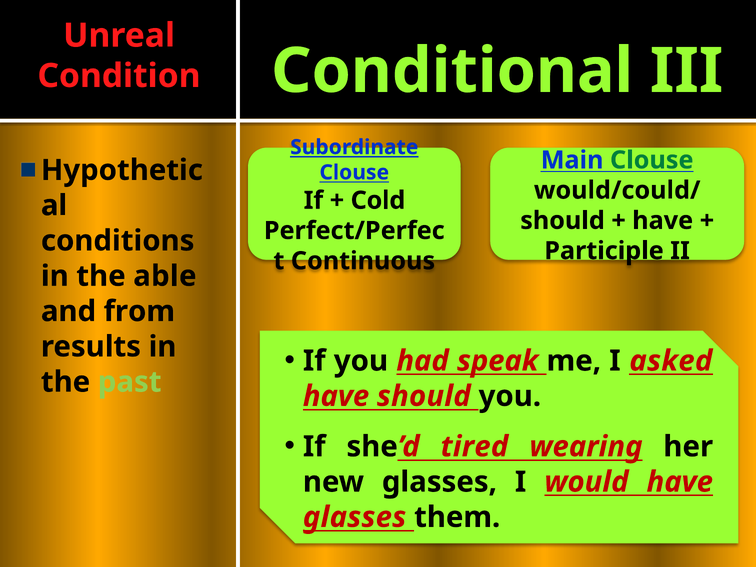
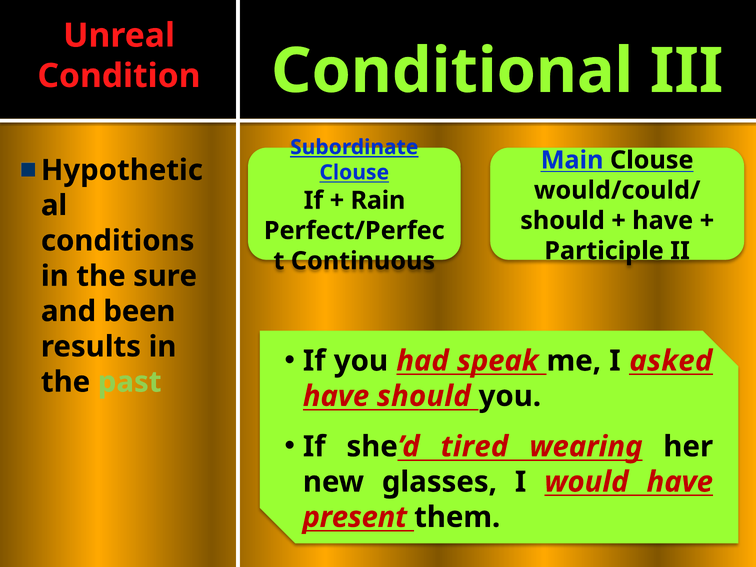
Clouse at (652, 160) colour: green -> black
Cold: Cold -> Rain
able: able -> sure
from: from -> been
glasses at (355, 517): glasses -> present
